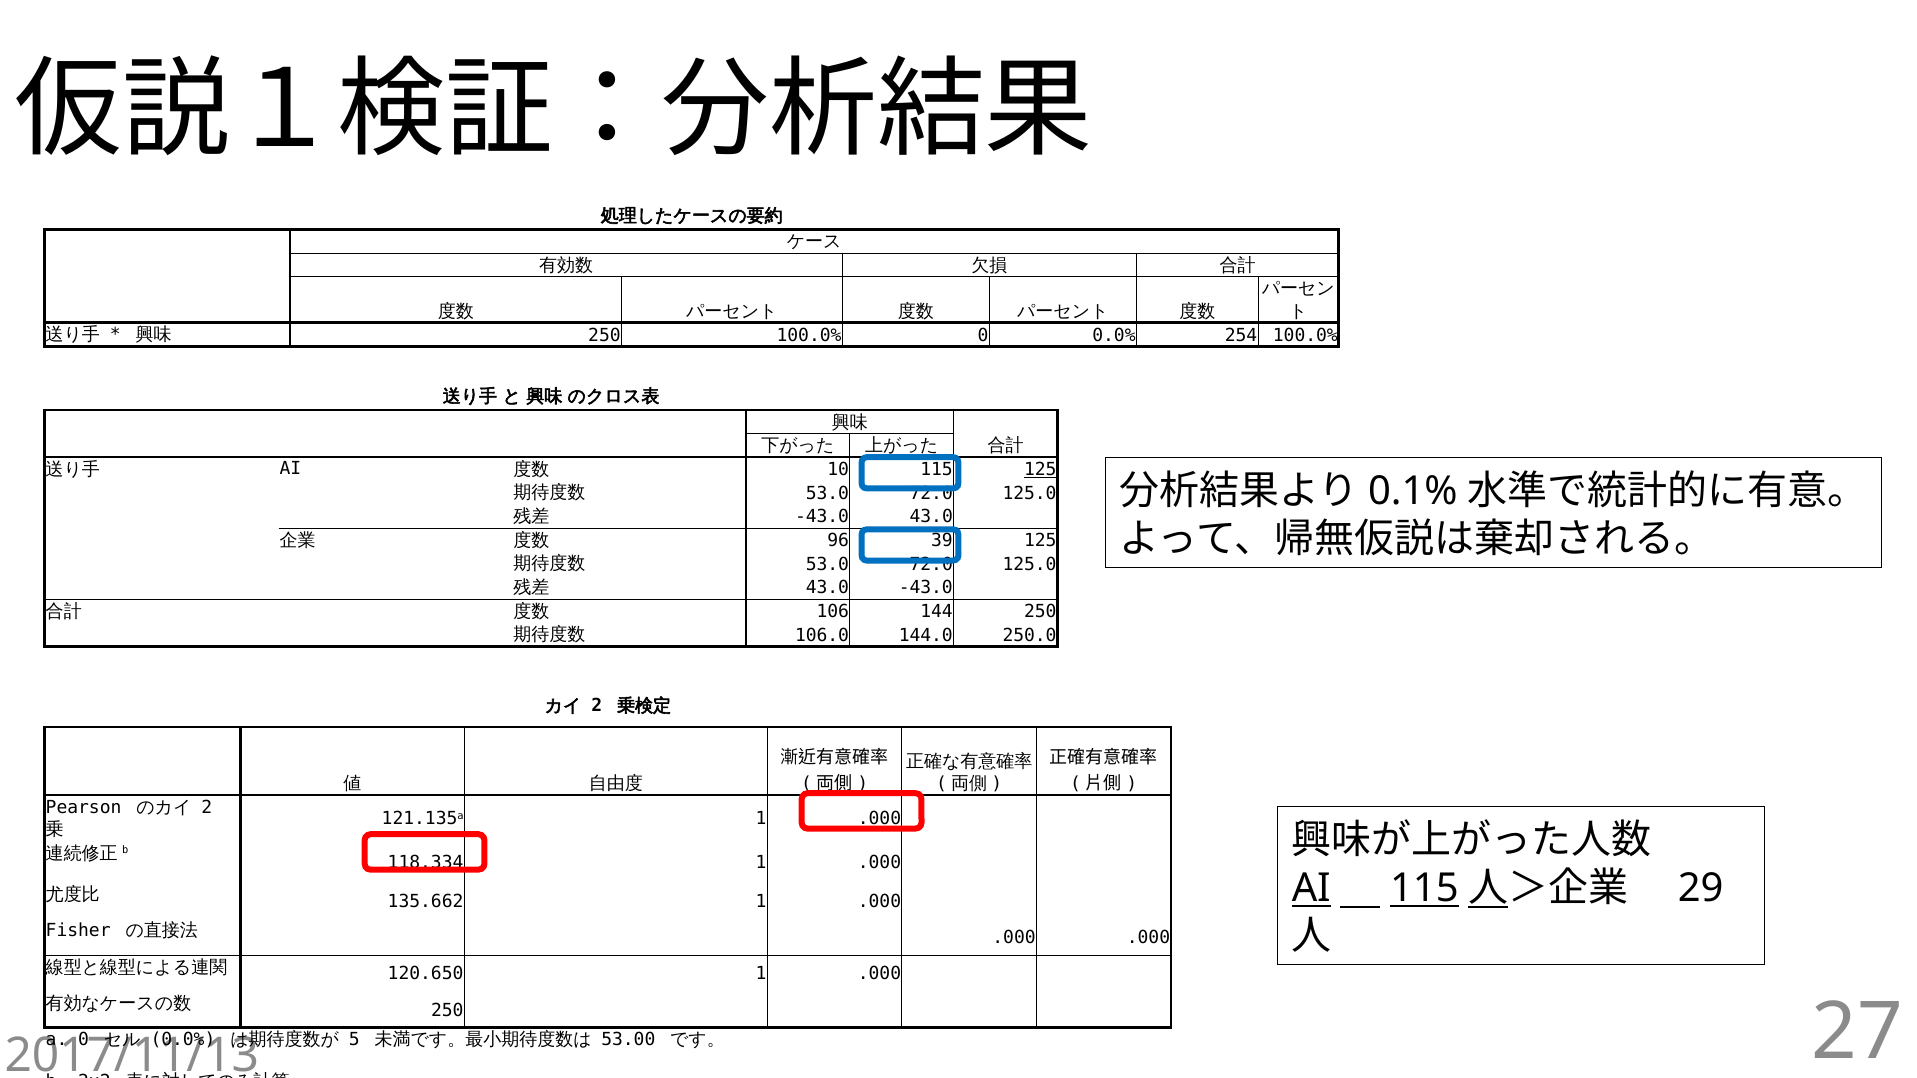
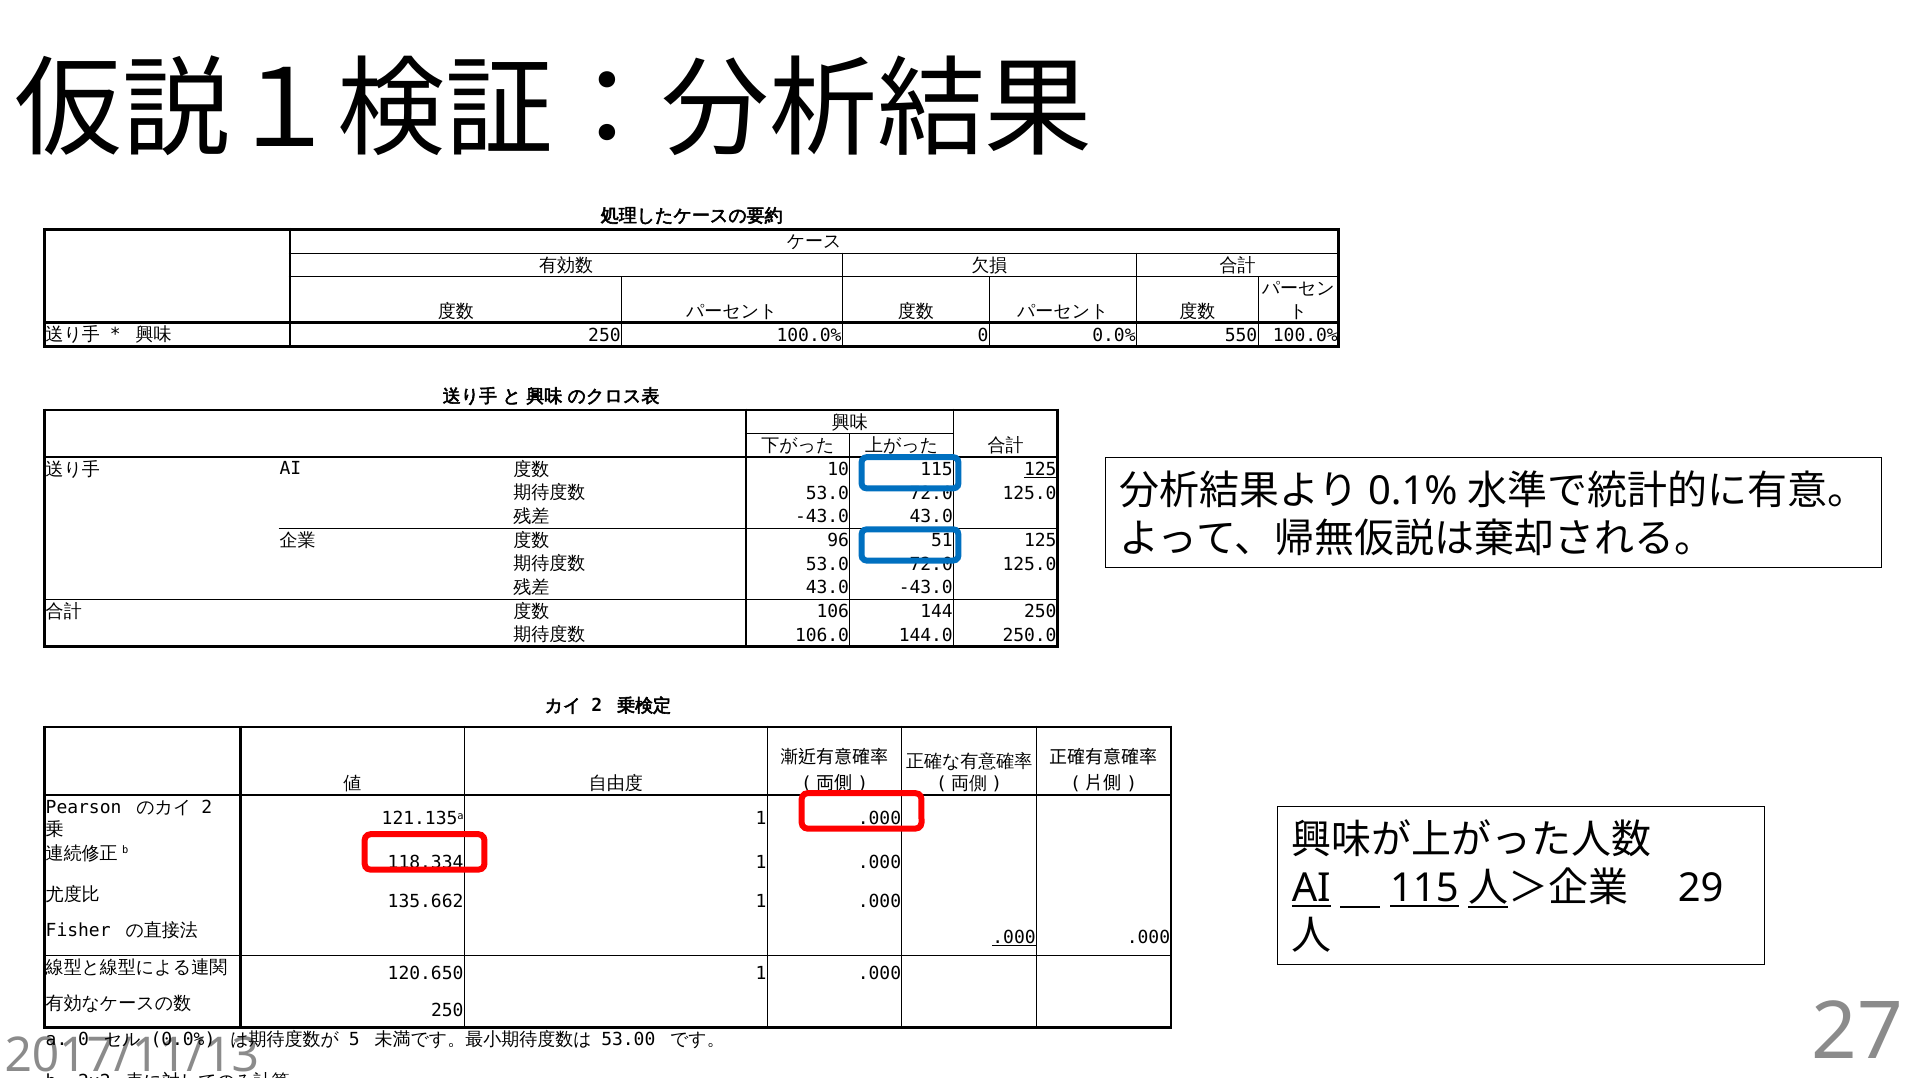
254: 254 -> 550
39: 39 -> 51
.000 at (1014, 938) underline: none -> present
